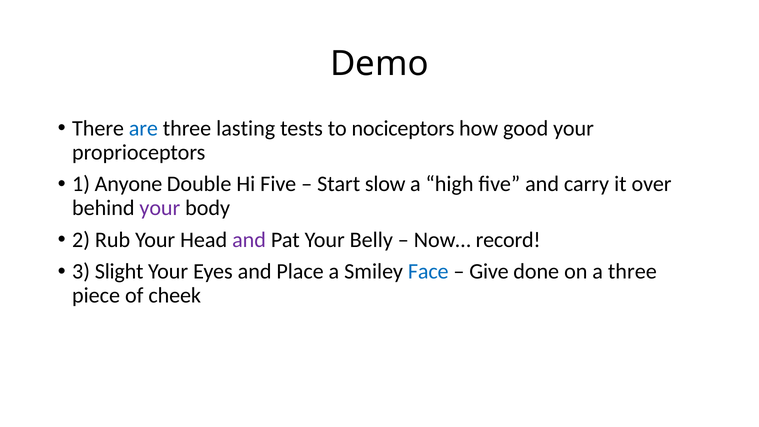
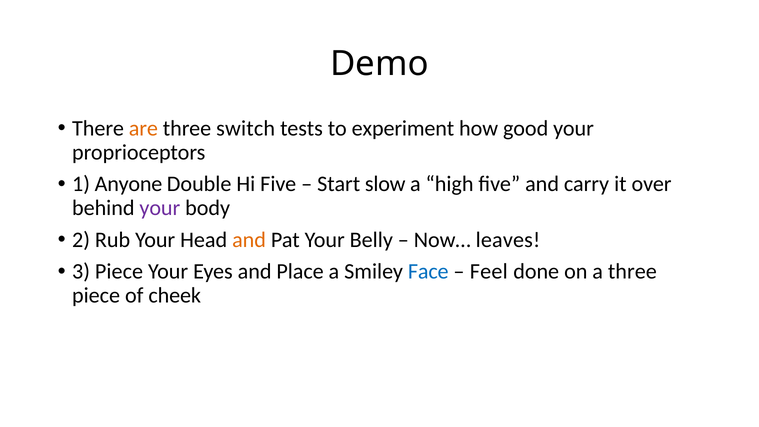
are colour: blue -> orange
lasting: lasting -> switch
nociceptors: nociceptors -> experiment
and at (249, 240) colour: purple -> orange
record: record -> leaves
3 Slight: Slight -> Piece
Give: Give -> Feel
